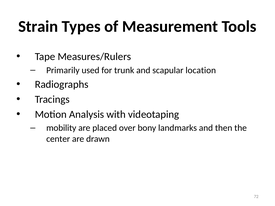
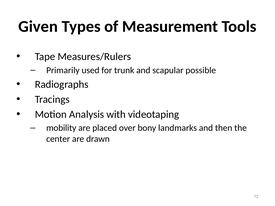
Strain: Strain -> Given
location: location -> possible
